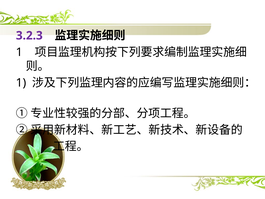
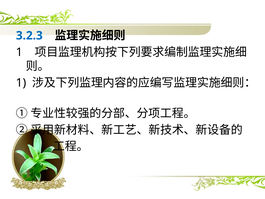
3.2.3 colour: purple -> blue
